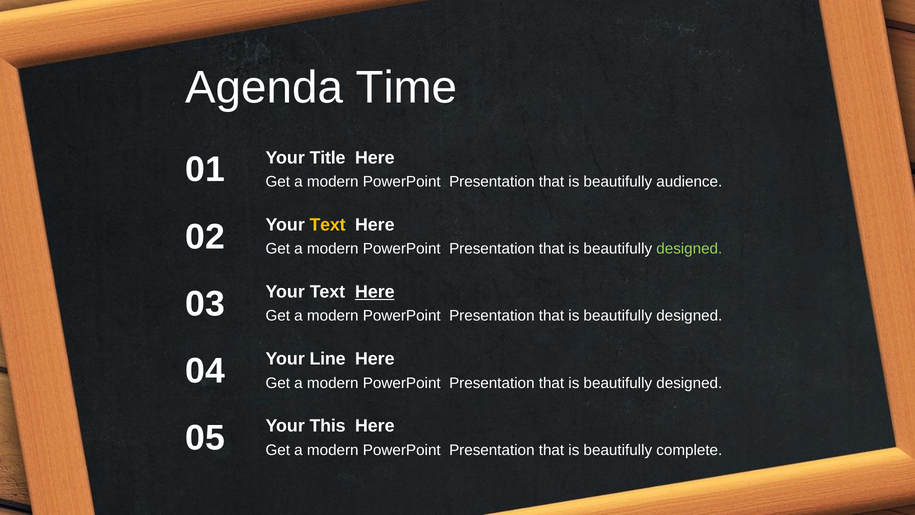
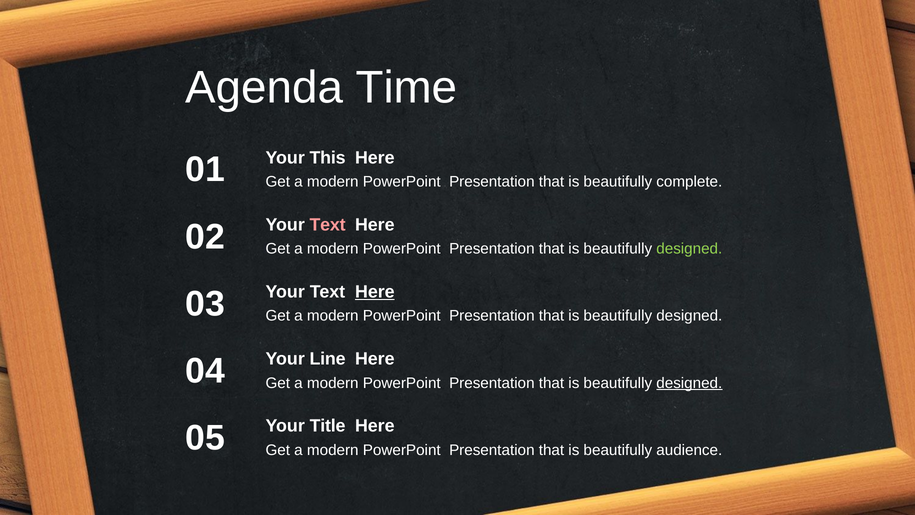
Title: Title -> This
audience: audience -> complete
Text at (328, 225) colour: yellow -> pink
designed at (689, 383) underline: none -> present
This: This -> Title
complete: complete -> audience
